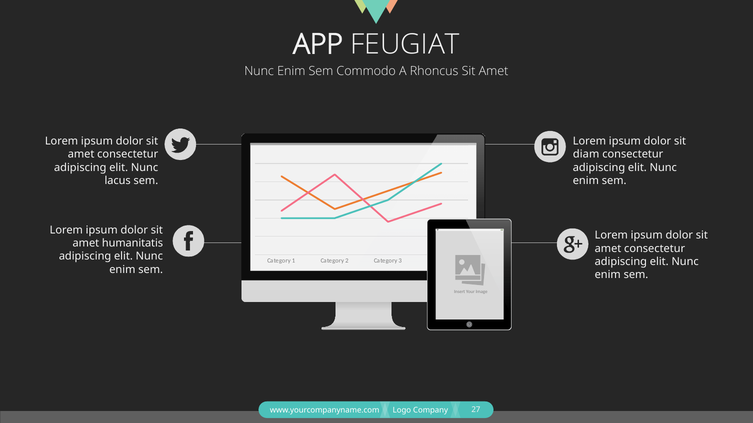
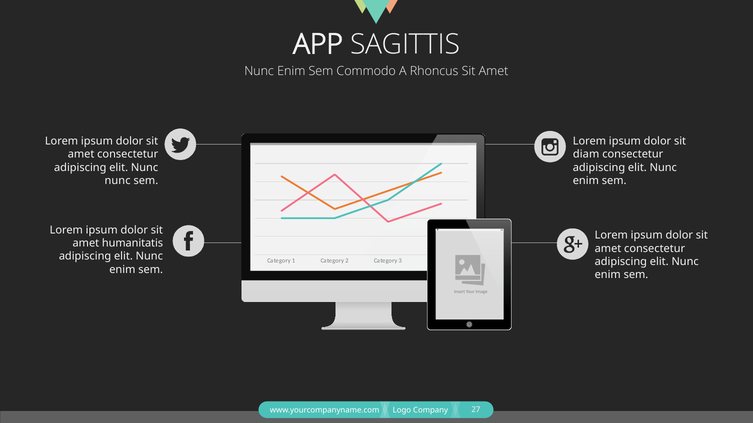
FEUGIAT: FEUGIAT -> SAGITTIS
lacus at (118, 181): lacus -> nunc
